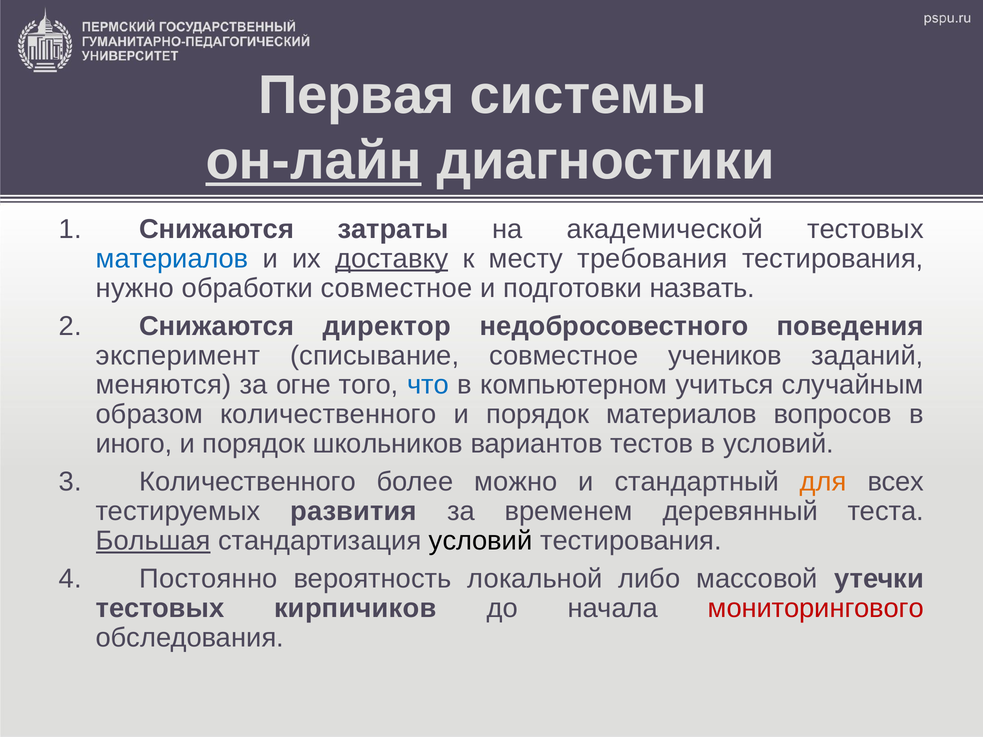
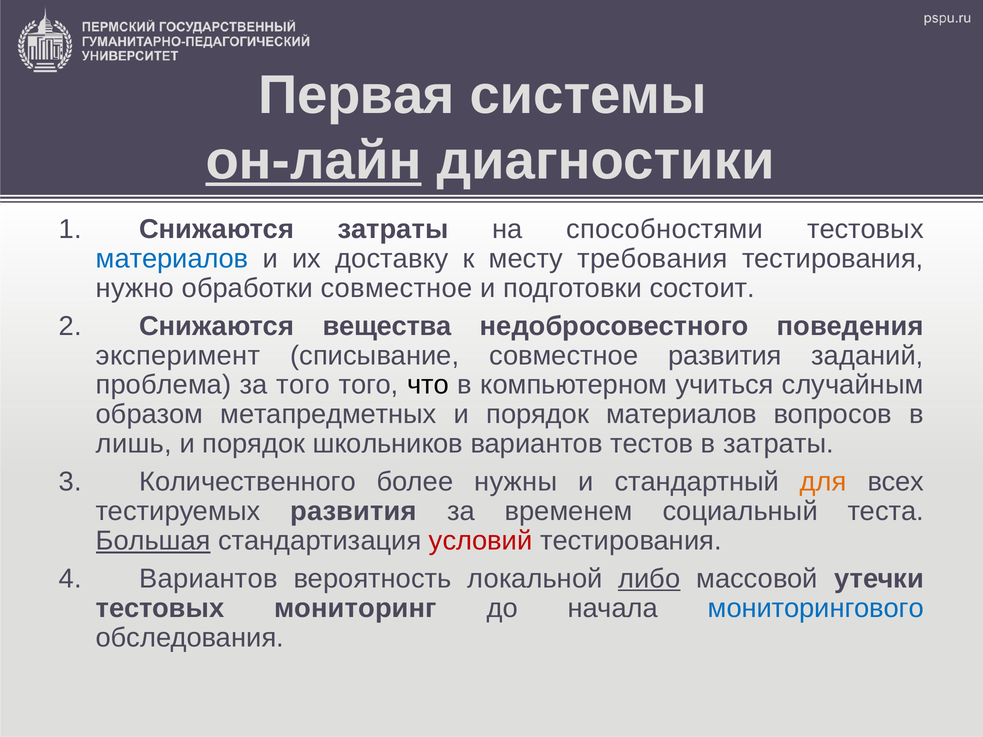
академической: академической -> способностями
доставку underline: present -> none
назвать: назвать -> состоит
директор: директор -> вещества
совместное учеников: учеников -> развития
меняются: меняются -> проблема
за огне: огне -> того
что colour: blue -> black
образом количественного: количественного -> метапредметных
иного: иного -> лишь
в условий: условий -> затраты
можно: можно -> нужны
деревянный: деревянный -> социальный
условий at (481, 541) colour: black -> red
4 Постоянно: Постоянно -> Вариантов
либо underline: none -> present
кирпичиков: кирпичиков -> мониторинг
мониторингового colour: red -> blue
